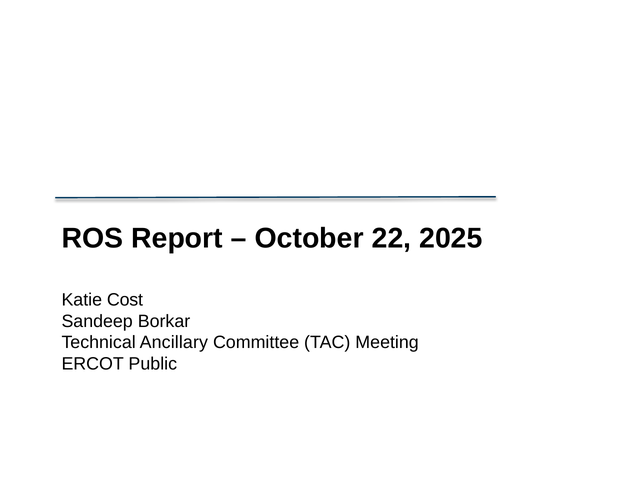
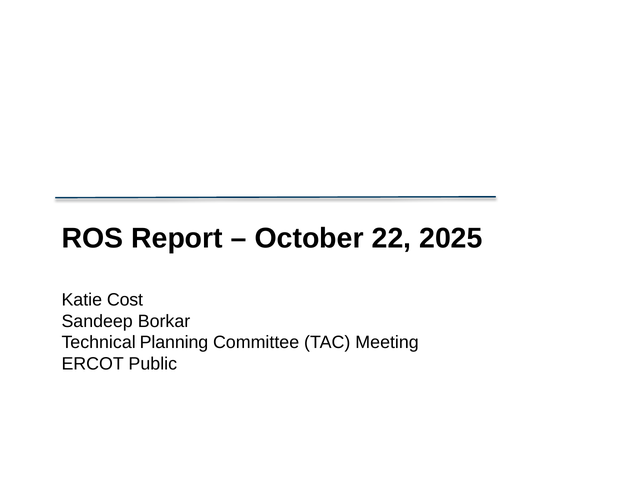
Ancillary: Ancillary -> Planning
